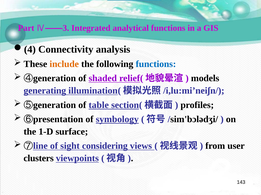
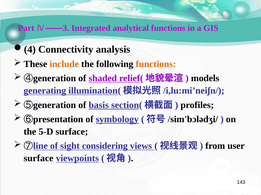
functions at (156, 64) colour: blue -> orange
table: table -> basis
1-D: 1-D -> 5-D
clusters at (39, 159): clusters -> surface
